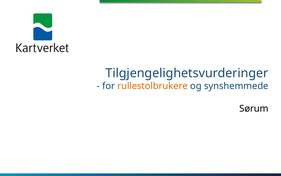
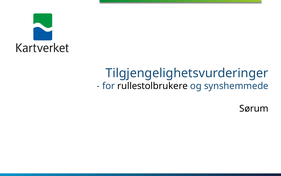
rullestolbrukere colour: orange -> black
